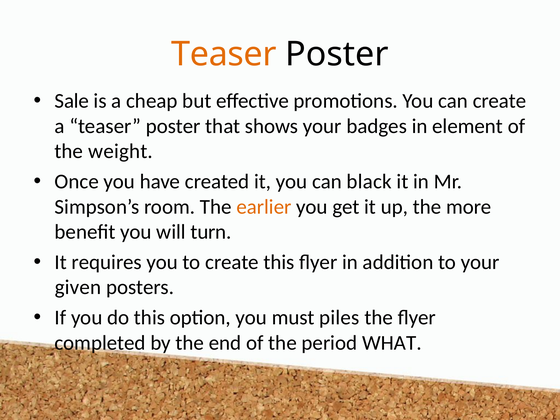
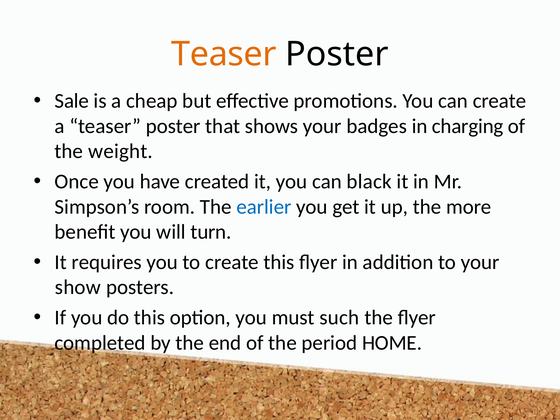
element: element -> charging
earlier colour: orange -> blue
given: given -> show
piles: piles -> such
WHAT: WHAT -> HOME
